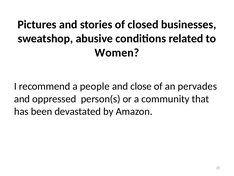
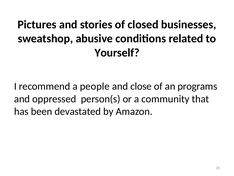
Women: Women -> Yourself
pervades: pervades -> programs
